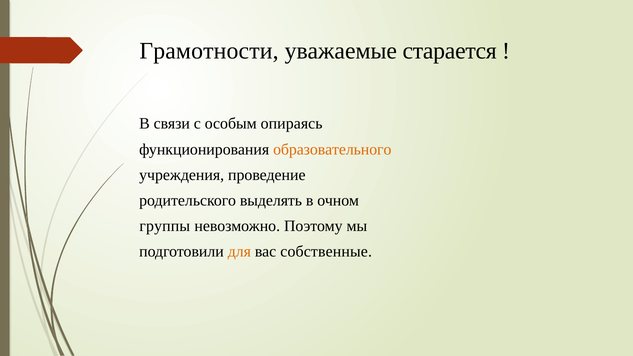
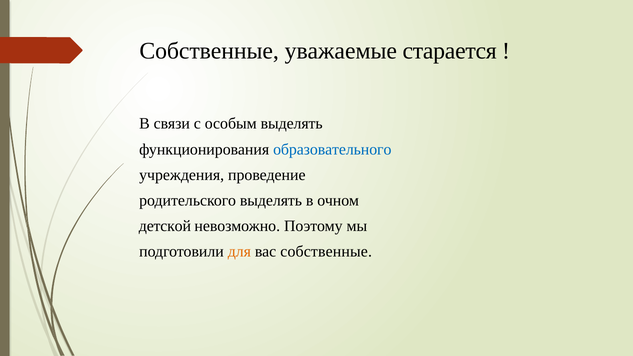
Грамотности at (209, 51): Грамотности -> Собственные
особым опираясь: опираясь -> выделять
образовательного colour: orange -> blue
группы: группы -> детской
